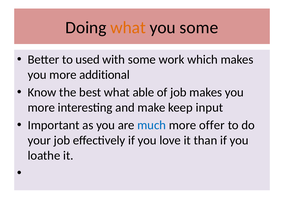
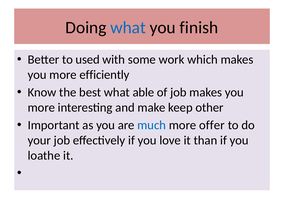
what at (128, 27) colour: orange -> blue
you some: some -> finish
additional: additional -> efficiently
input: input -> other
